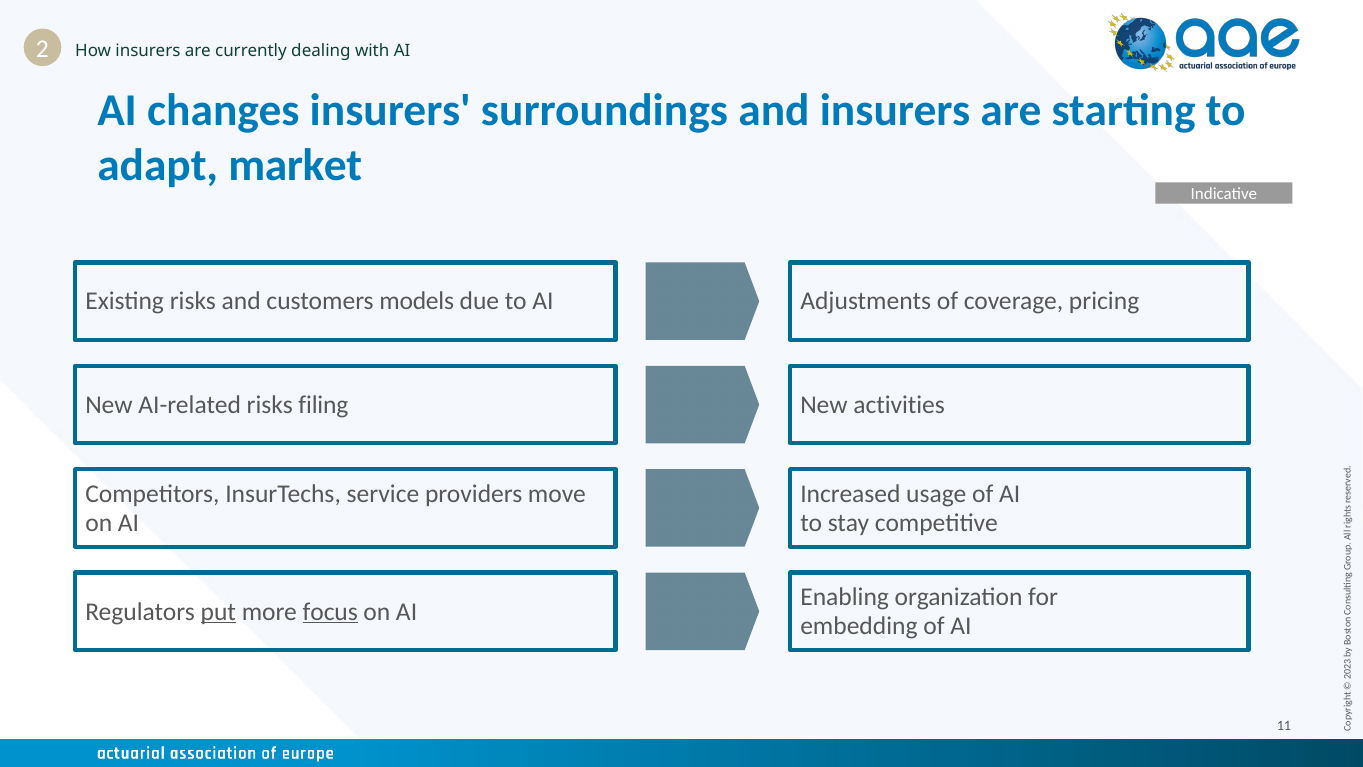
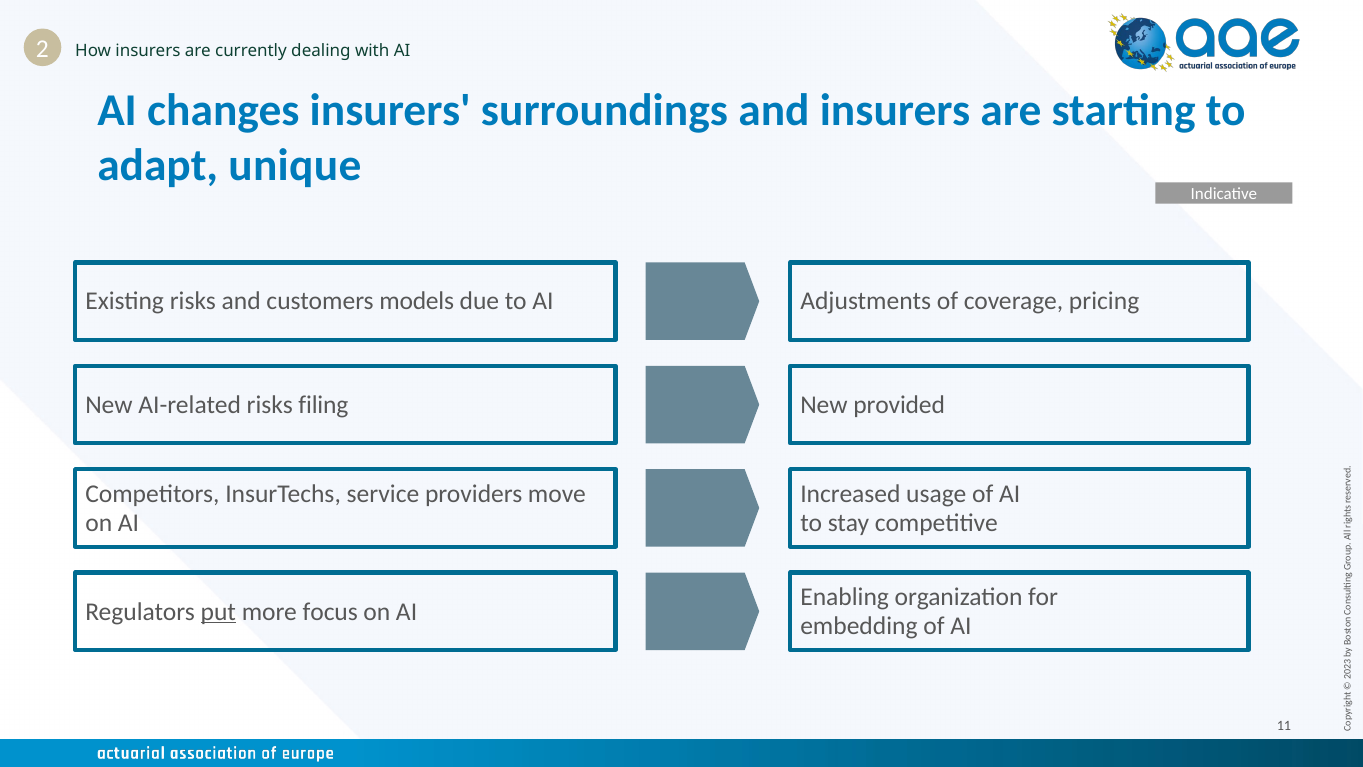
market: market -> unique
activities: activities -> provided
focus underline: present -> none
